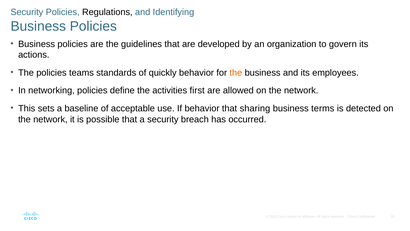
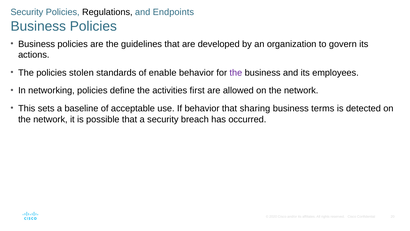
Identifying: Identifying -> Endpoints
teams: teams -> stolen
quickly: quickly -> enable
the at (236, 73) colour: orange -> purple
